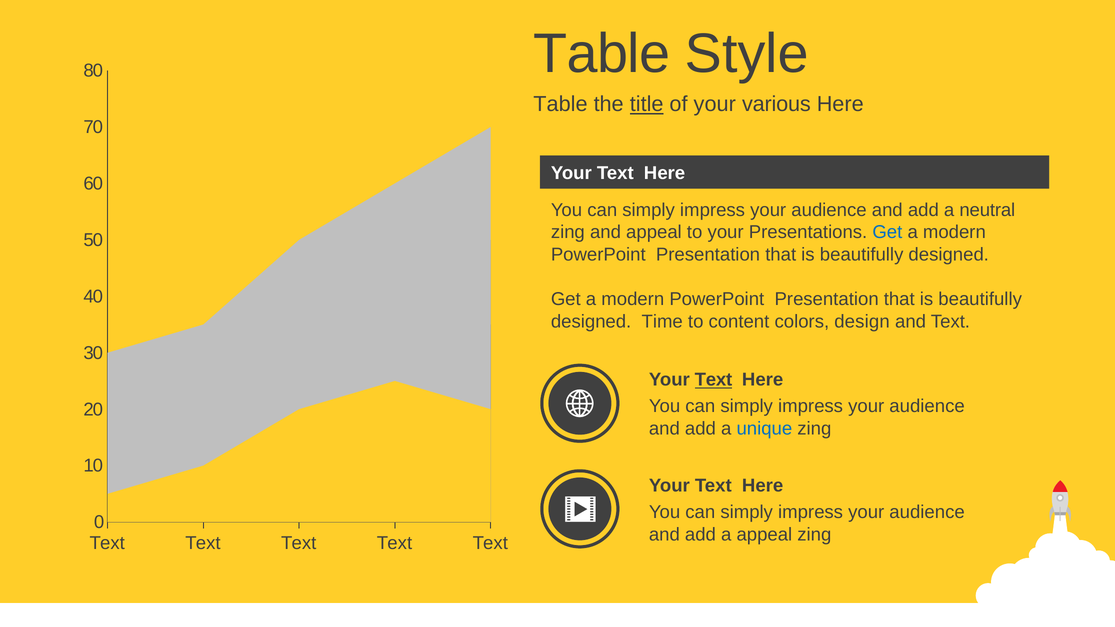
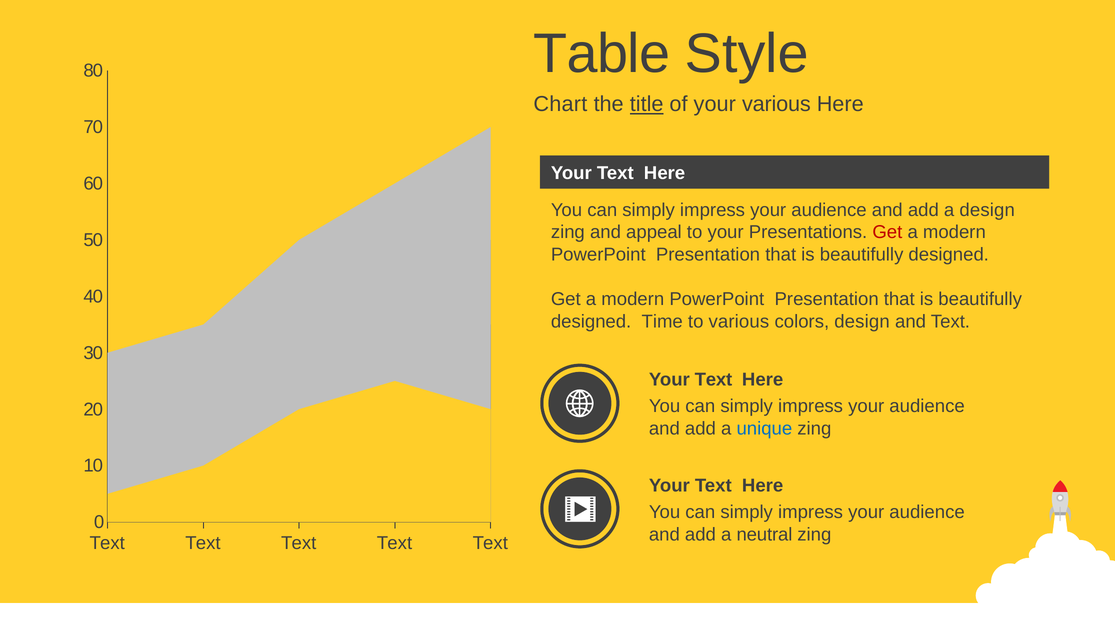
Table at (560, 104): Table -> Chart
a neutral: neutral -> design
Get at (887, 232) colour: blue -> red
to content: content -> various
Text at (713, 380) underline: present -> none
a appeal: appeal -> neutral
